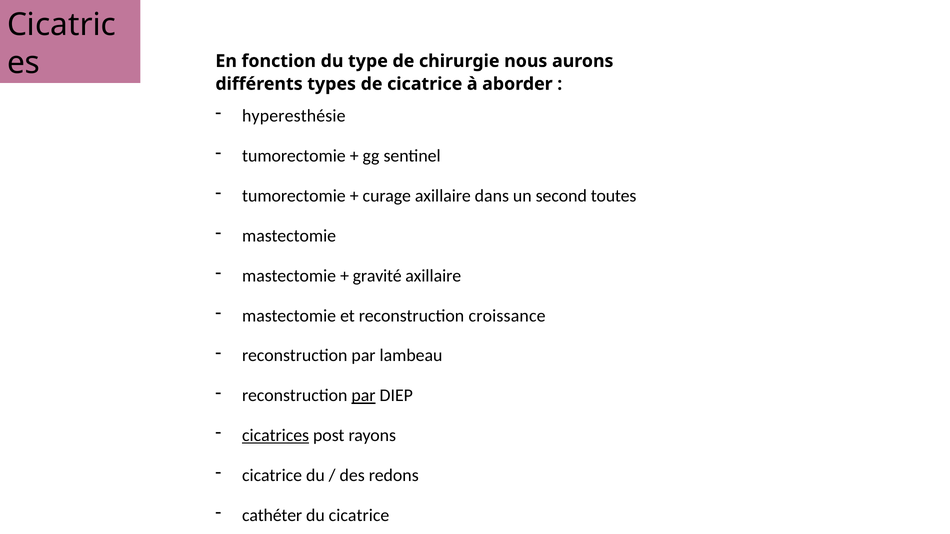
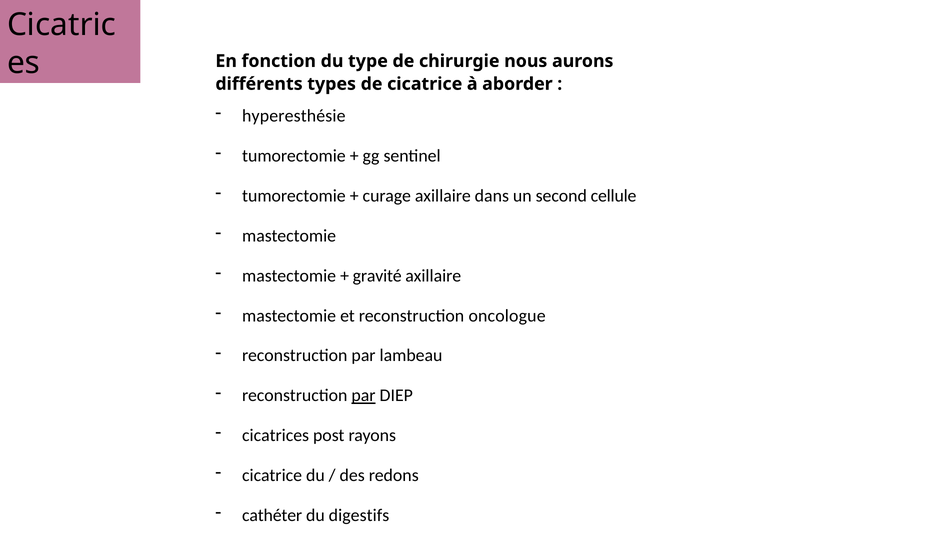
toutes: toutes -> cellule
croissance: croissance -> oncologue
cicatrices underline: present -> none
du cicatrice: cicatrice -> digestifs
